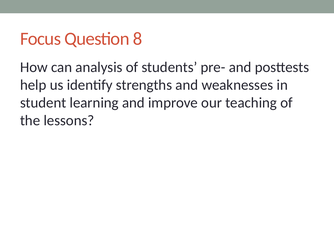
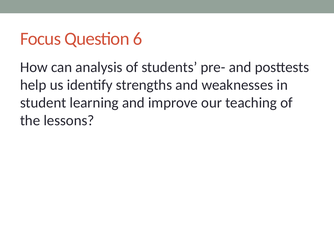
8: 8 -> 6
